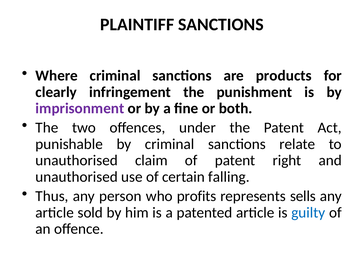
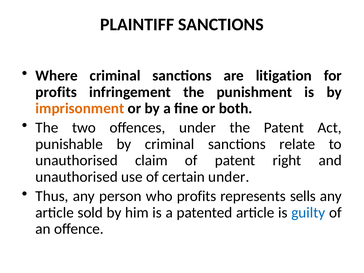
products: products -> litigation
clearly at (56, 92): clearly -> profits
imprisonment colour: purple -> orange
certain falling: falling -> under
